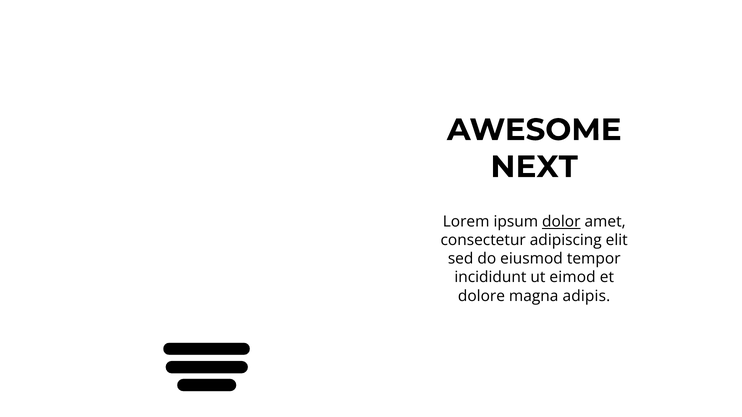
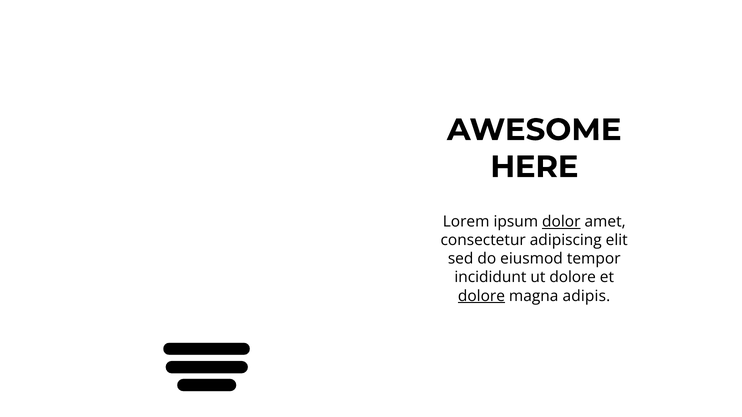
NEXT: NEXT -> HERE
ut eimod: eimod -> dolore
dolore at (481, 296) underline: none -> present
